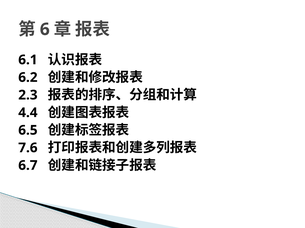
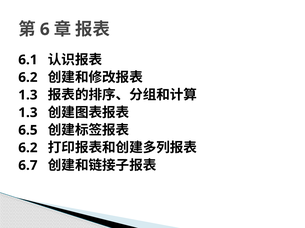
2.3 at (28, 95): 2.3 -> 1.3
4.4 at (28, 113): 4.4 -> 1.3
7.6 at (28, 148): 7.6 -> 6.2
